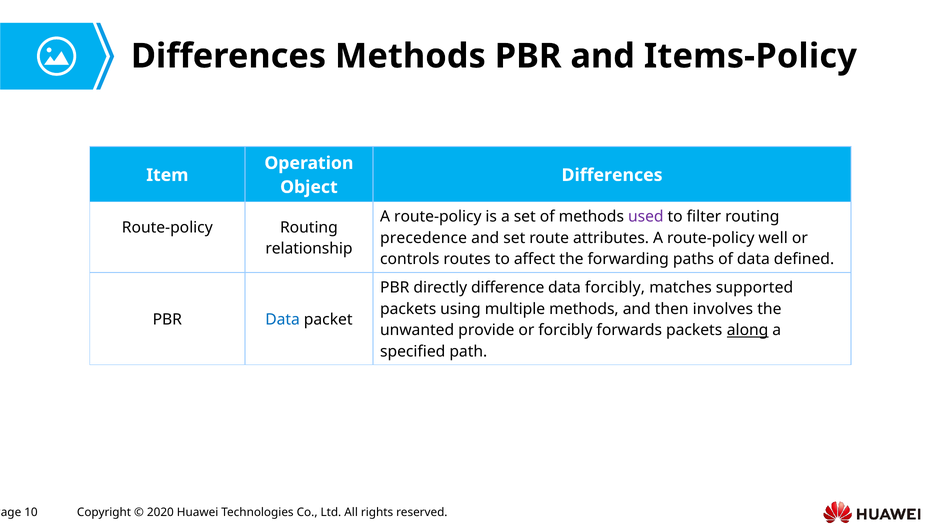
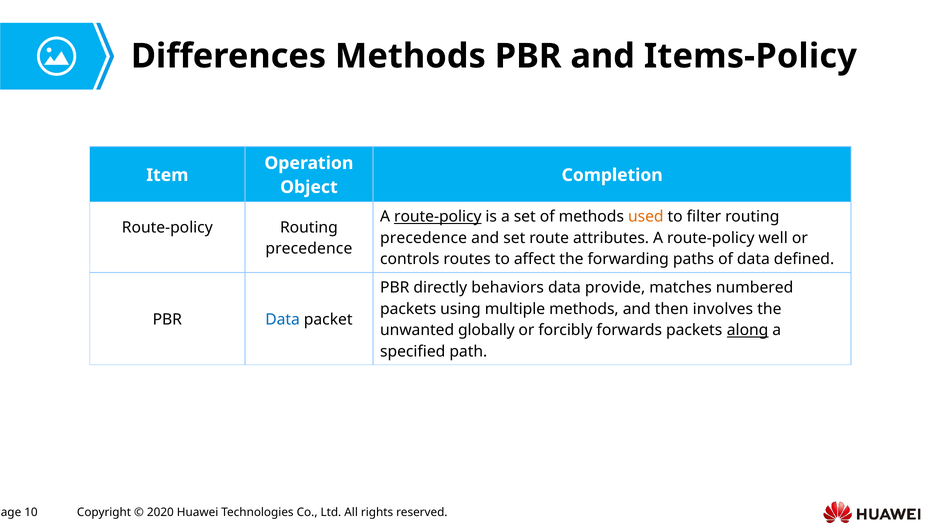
Differences at (612, 175): Differences -> Completion
route-policy at (438, 217) underline: none -> present
used colour: purple -> orange
relationship at (309, 249): relationship -> precedence
difference: difference -> behaviors
data forcibly: forcibly -> provide
supported: supported -> numbered
provide: provide -> globally
